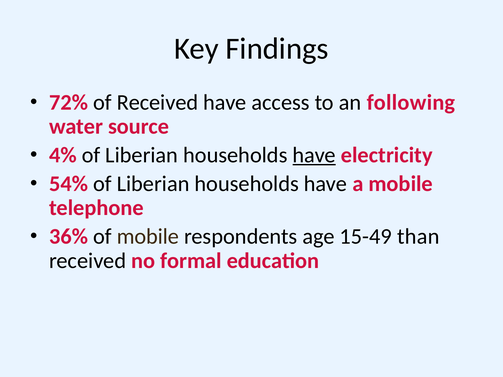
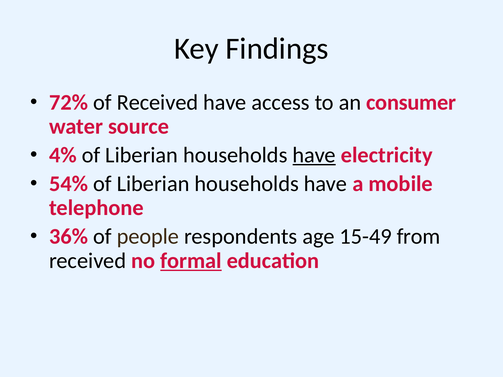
following: following -> consumer
of mobile: mobile -> people
than: than -> from
formal underline: none -> present
